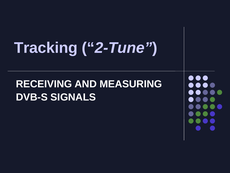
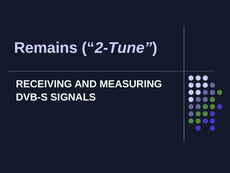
Tracking: Tracking -> Remains
